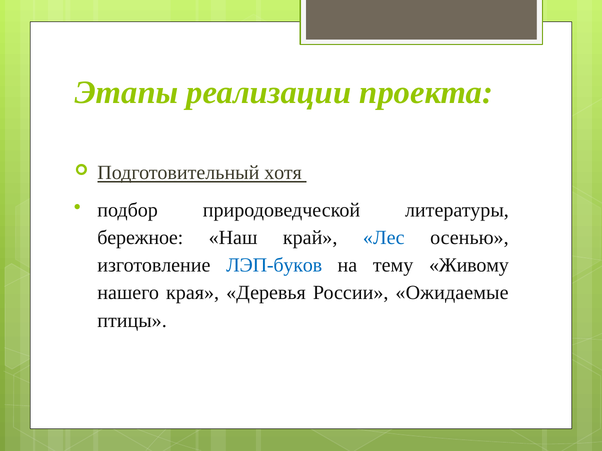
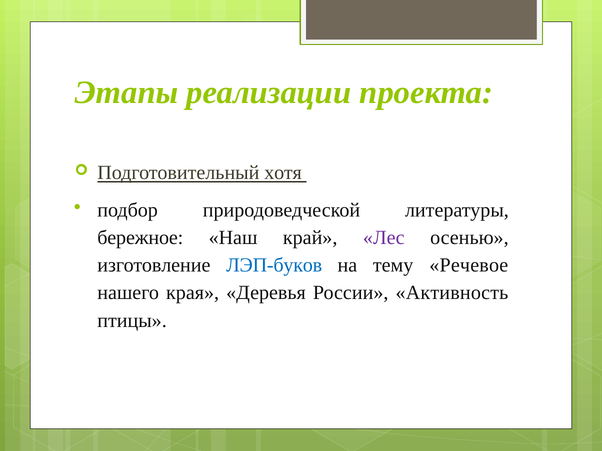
Лес colour: blue -> purple
Живому: Живому -> Речевое
Ожидаемые: Ожидаемые -> Активность
